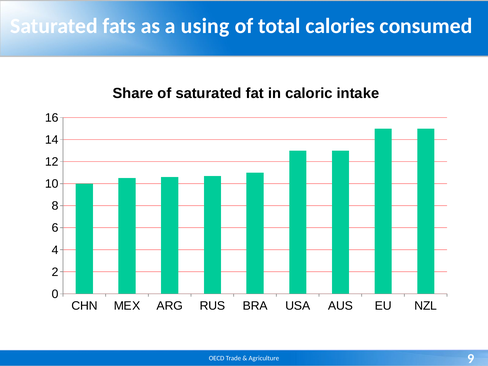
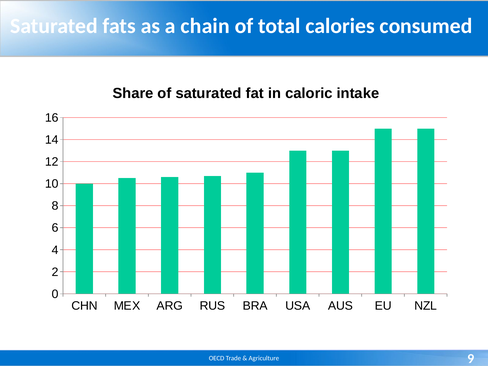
using: using -> chain
